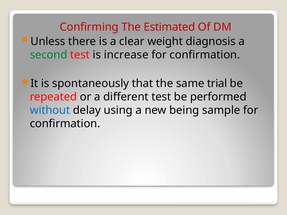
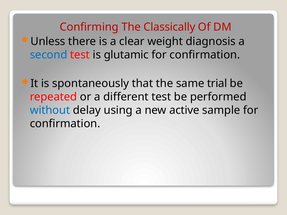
Estimated: Estimated -> Classically
second colour: green -> blue
increase: increase -> glutamic
being: being -> active
